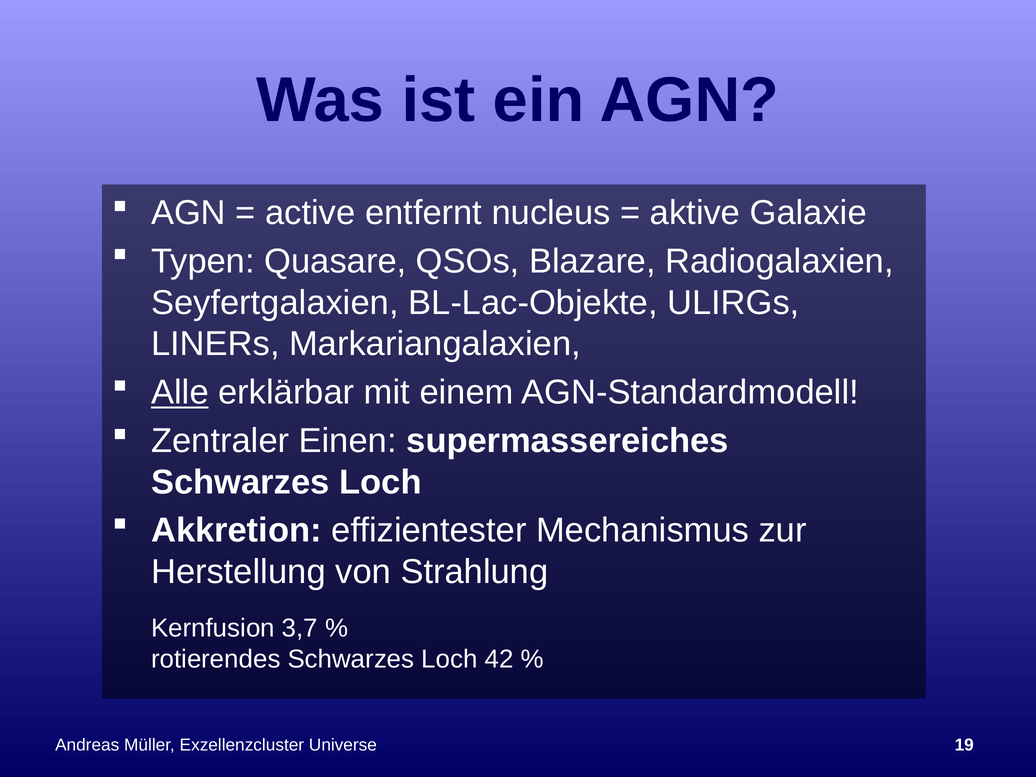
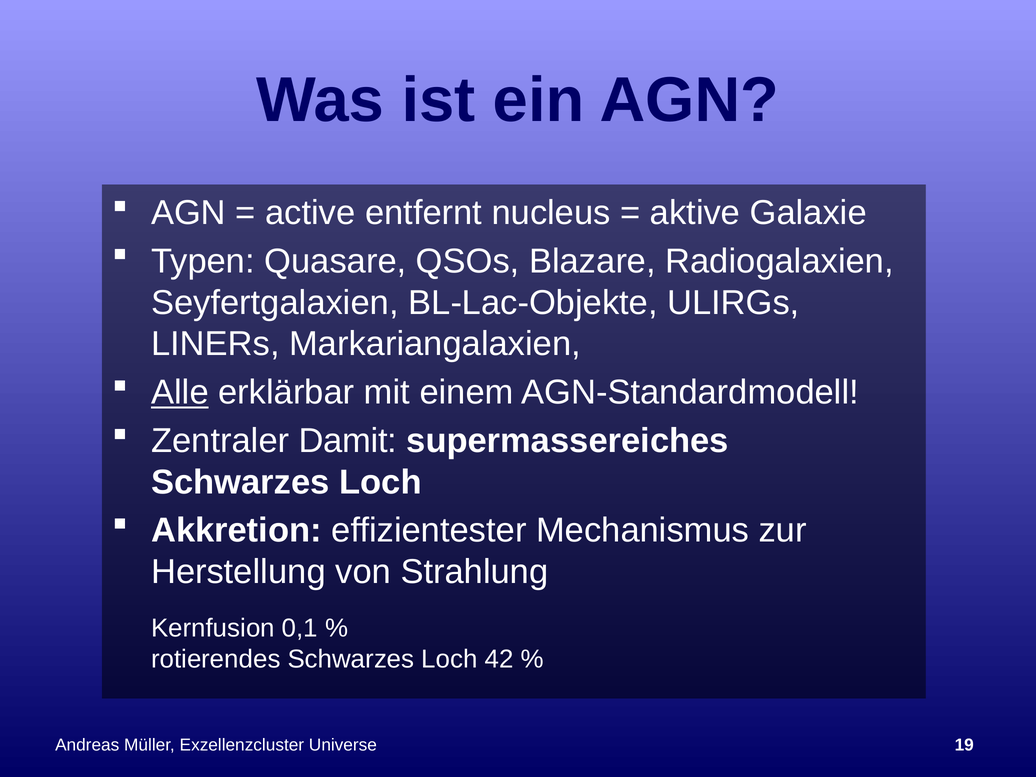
Einen: Einen -> Damit
3,7: 3,7 -> 0,1
